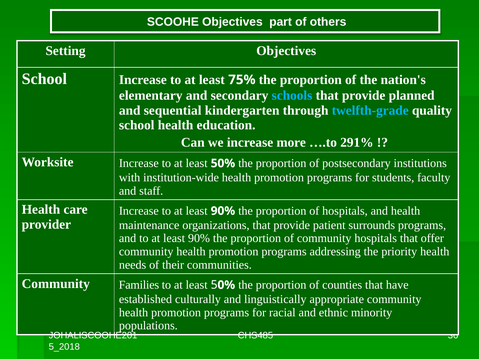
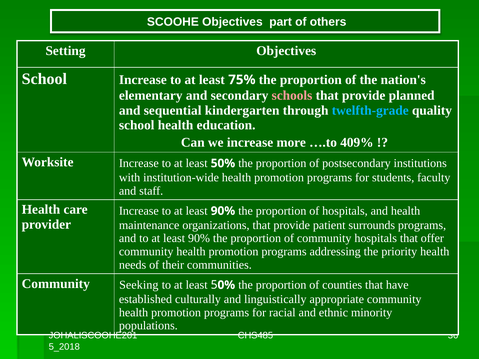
schools colour: light blue -> pink
291%: 291% -> 409%
Families: Families -> Seeking
